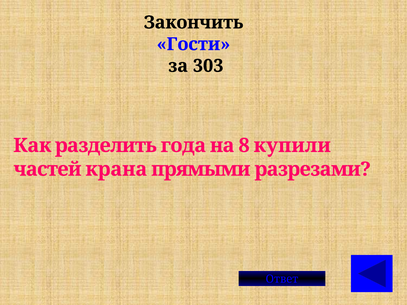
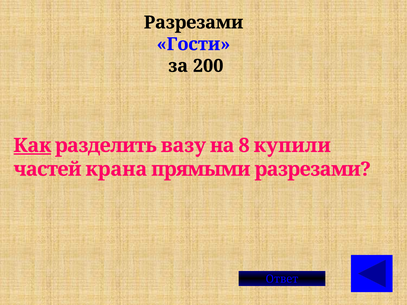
Закончить at (194, 23): Закончить -> Разрезами
303: 303 -> 200
Как underline: none -> present
года: года -> вазу
